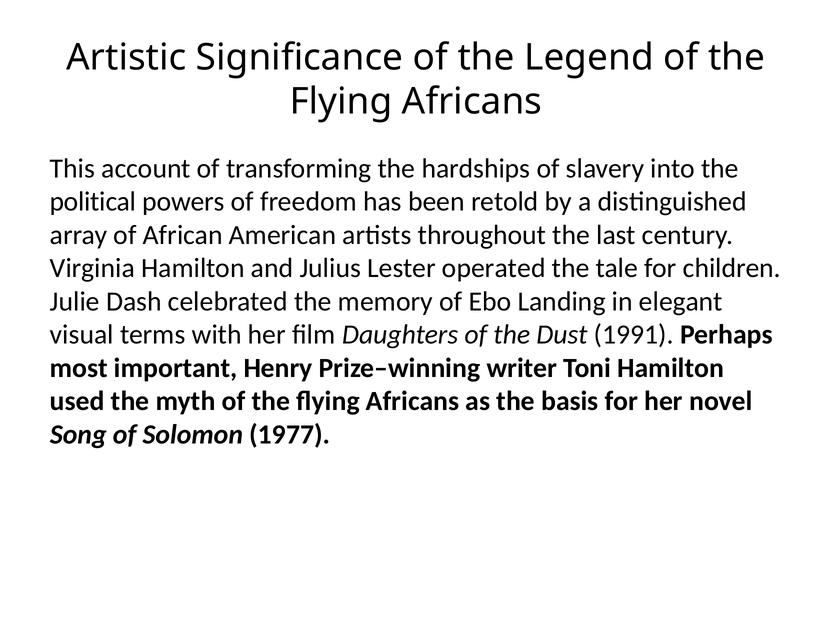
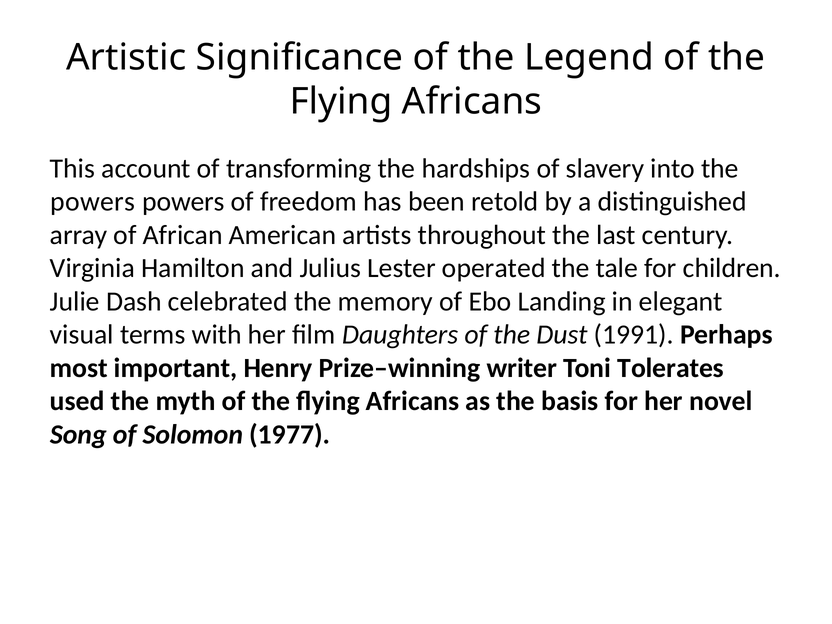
political at (93, 202): political -> powers
Toni Hamilton: Hamilton -> Tolerates
